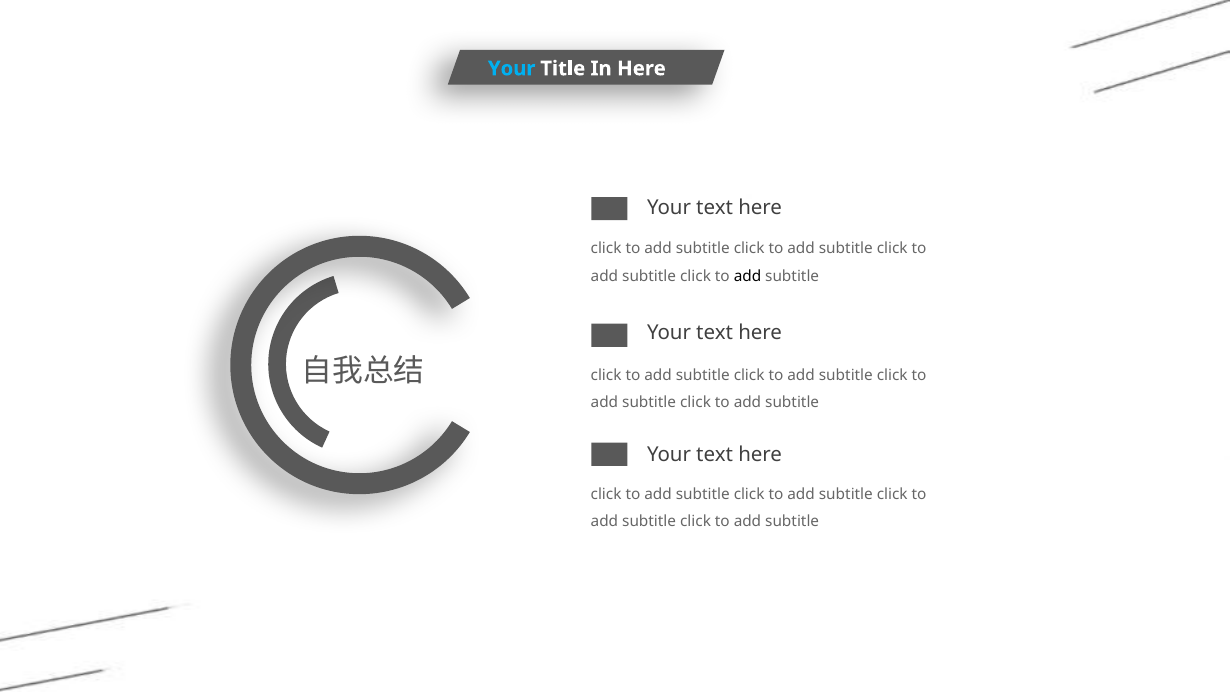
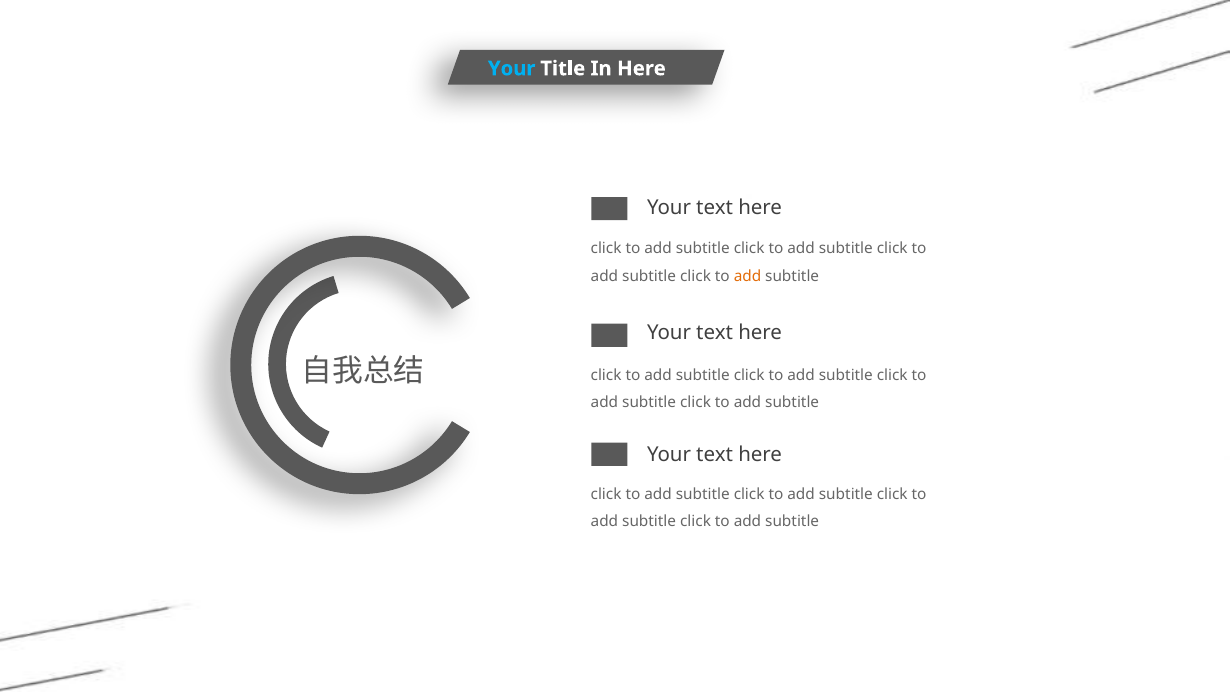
add at (747, 276) colour: black -> orange
